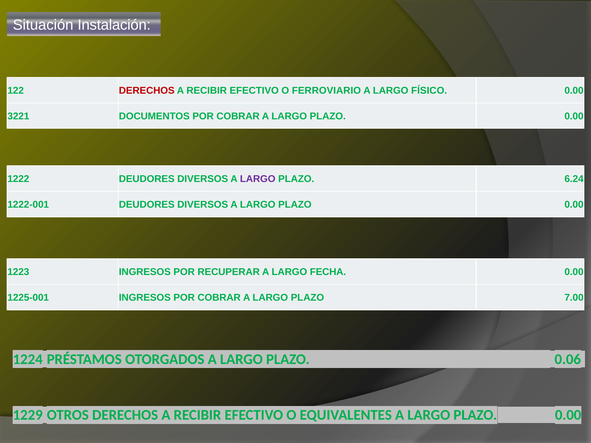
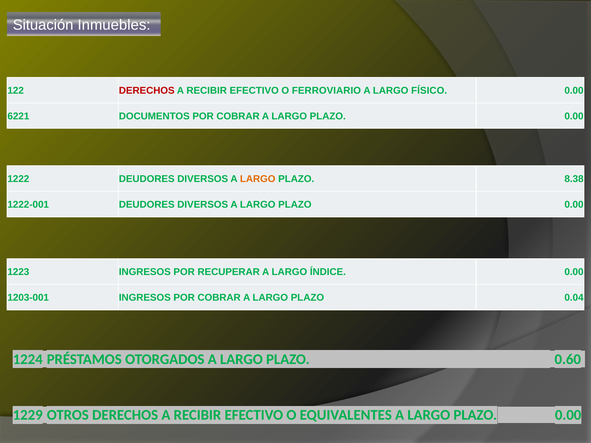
Instalación: Instalación -> Inmuebles
3221: 3221 -> 6221
LARGO at (258, 179) colour: purple -> orange
6.24: 6.24 -> 8.38
FECHA: FECHA -> ÍNDICE
1225-001: 1225-001 -> 1203-001
7.00: 7.00 -> 0.04
0.06: 0.06 -> 0.60
